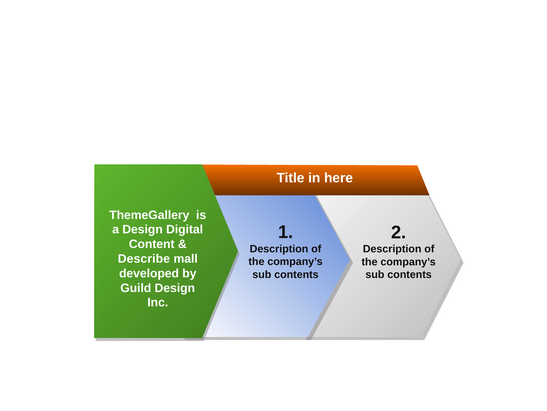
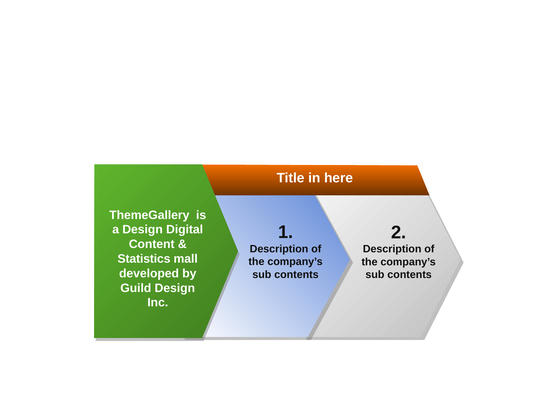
Describe: Describe -> Statistics
